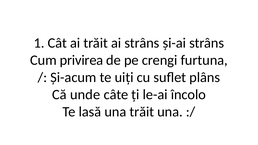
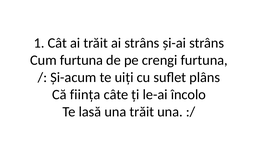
Cum privirea: privirea -> furtuna
unde: unde -> ființa
